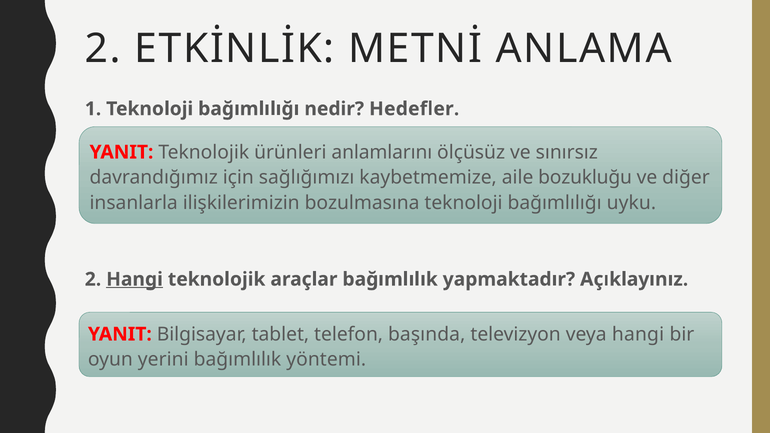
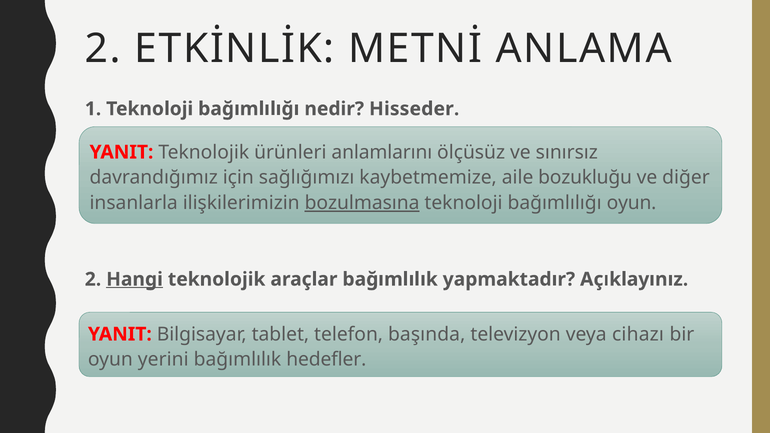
Hedefler: Hedefler -> Hisseder
bozulmasına underline: none -> present
bağımlılığı uyku: uyku -> oyun
veya hangi: hangi -> cihazı
yöntemi: yöntemi -> hedefler
